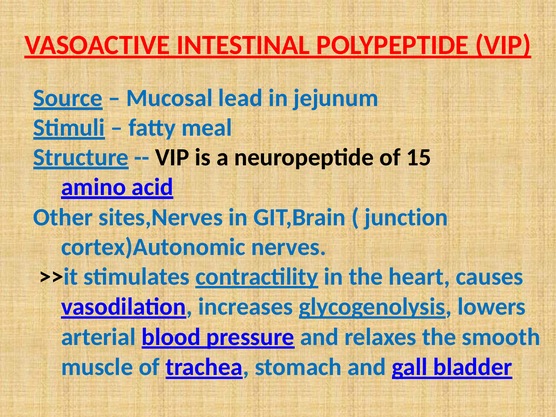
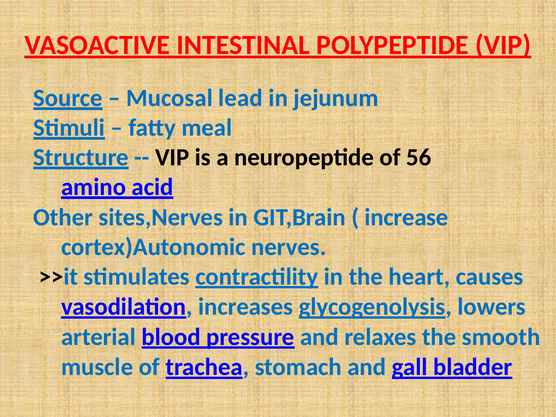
15: 15 -> 56
junction: junction -> increase
